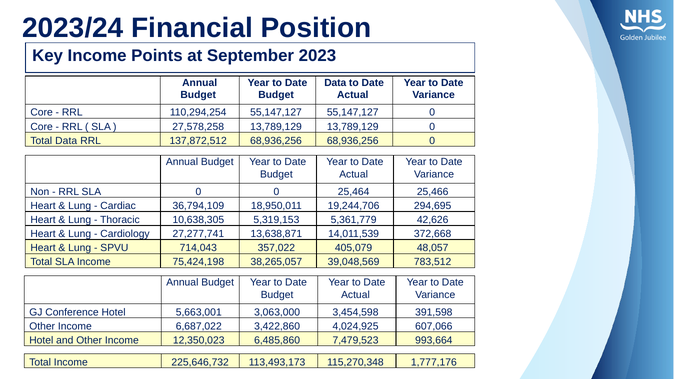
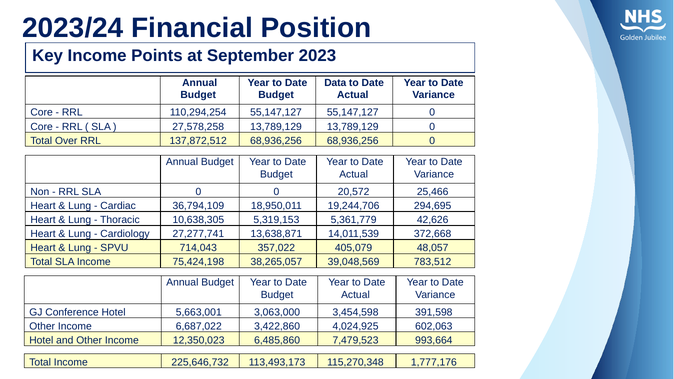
Total Data: Data -> Over
25,464: 25,464 -> 20,572
607,066: 607,066 -> 602,063
